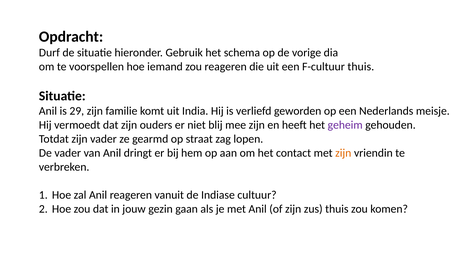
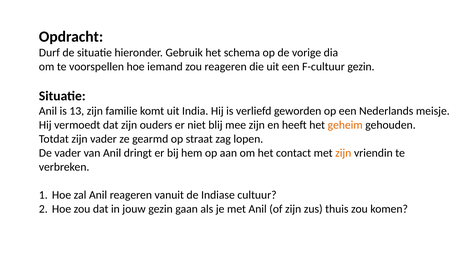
F-cultuur thuis: thuis -> gezin
29: 29 -> 13
geheim colour: purple -> orange
